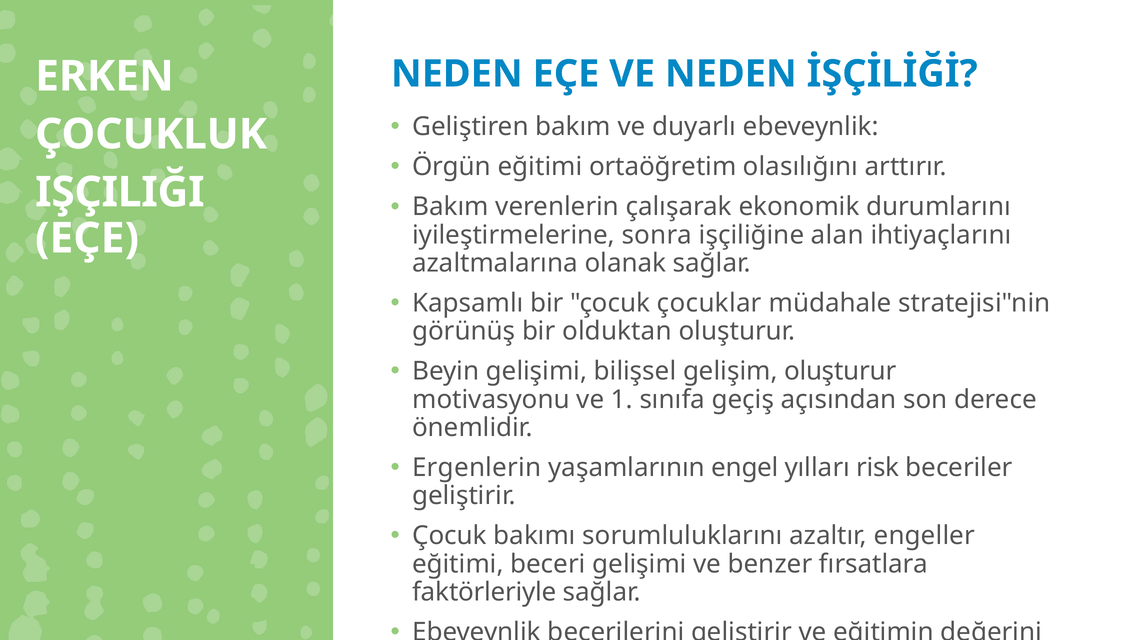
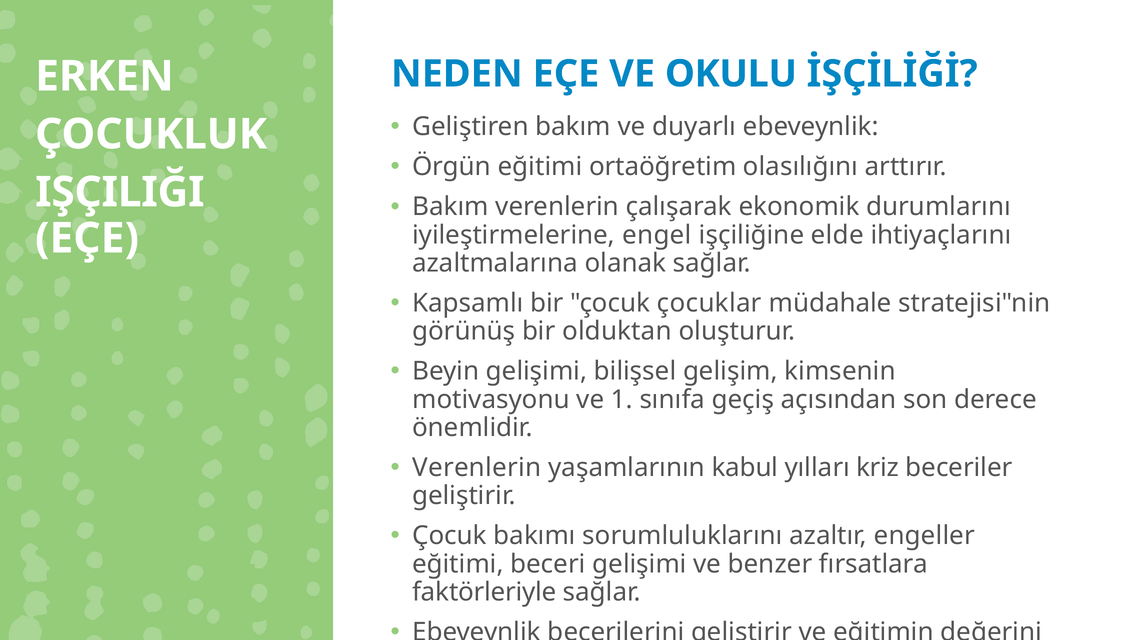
VE NEDEN: NEDEN -> OKULU
sonra: sonra -> engel
alan: alan -> elde
gelişim oluşturur: oluşturur -> kimsenin
Ergenlerin at (477, 467): Ergenlerin -> Verenlerin
engel: engel -> kabul
risk: risk -> kriz
